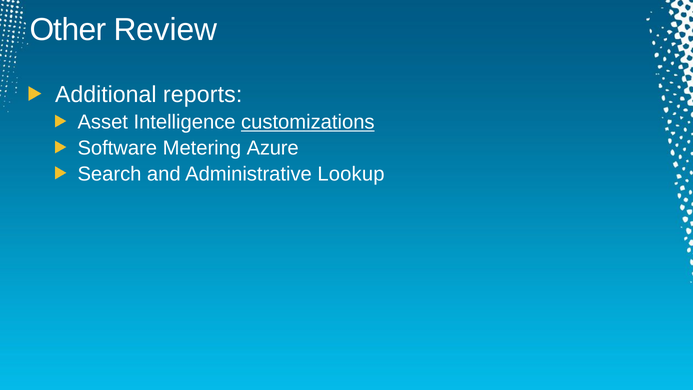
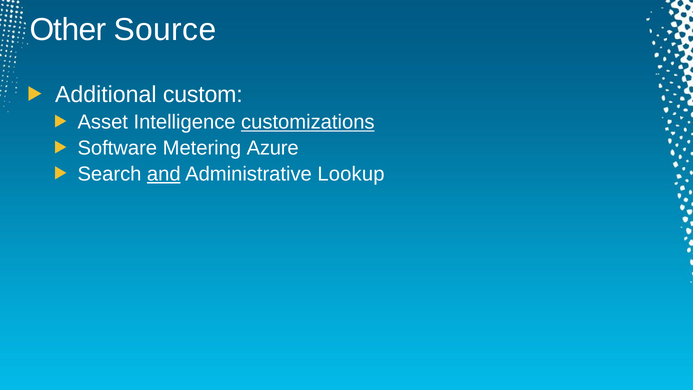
Review: Review -> Source
reports: reports -> custom
and underline: none -> present
